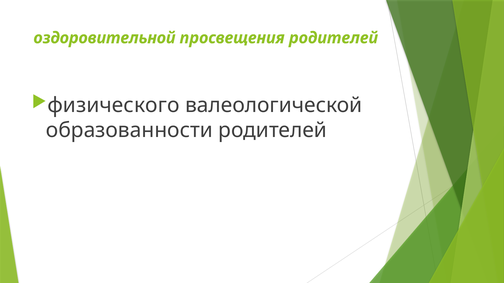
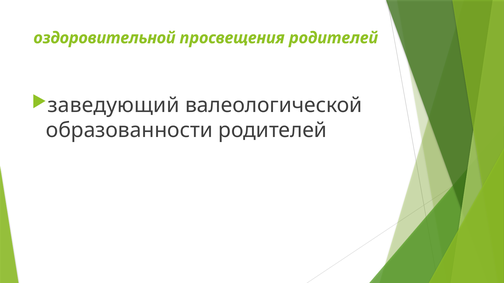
физического: физического -> заведующий
